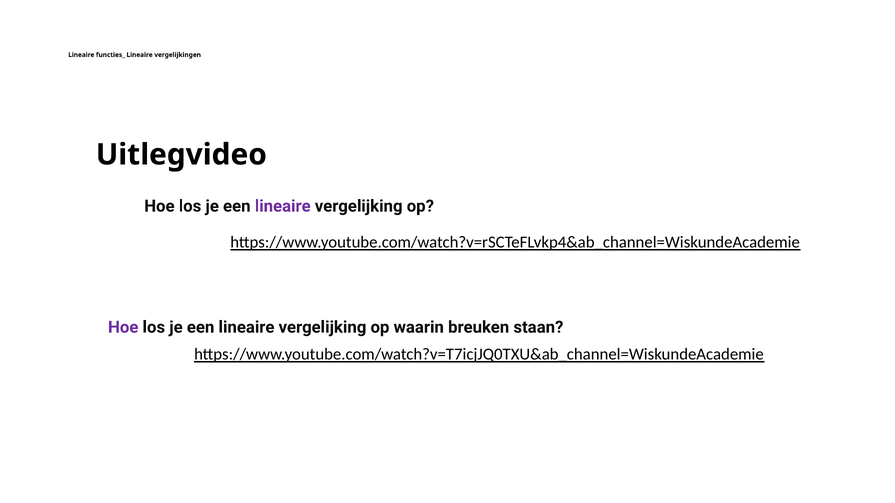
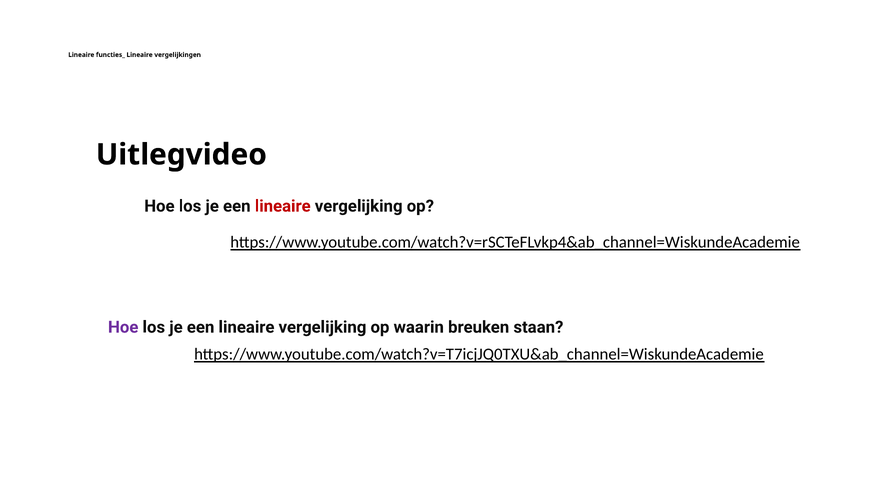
lineaire at (283, 206) colour: purple -> red
